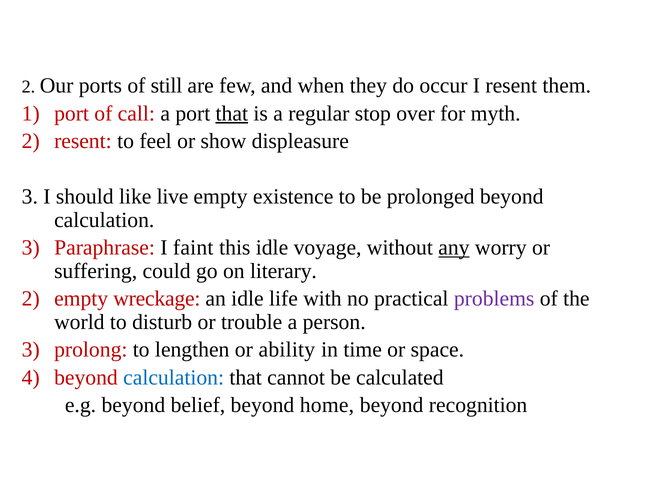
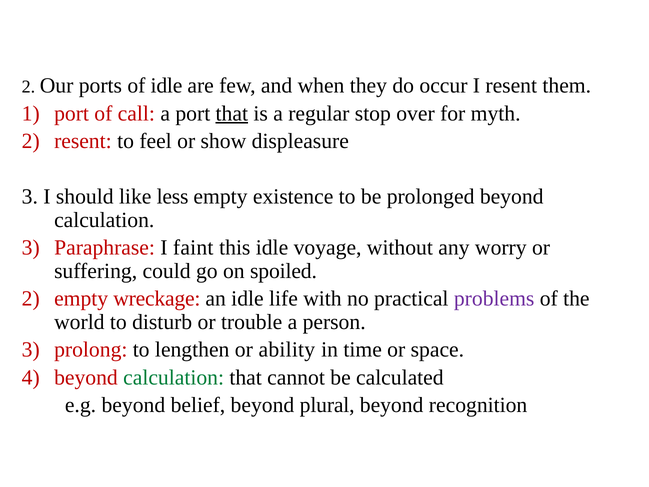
of still: still -> idle
live: live -> less
any underline: present -> none
literary: literary -> spoiled
calculation at (174, 377) colour: blue -> green
home: home -> plural
